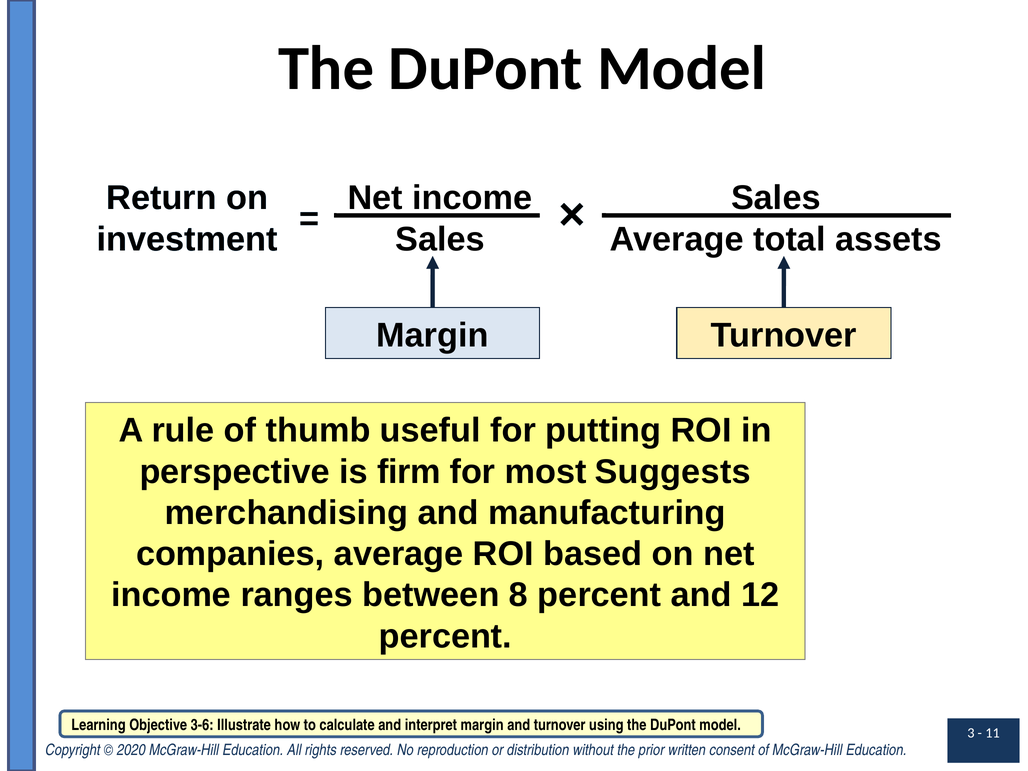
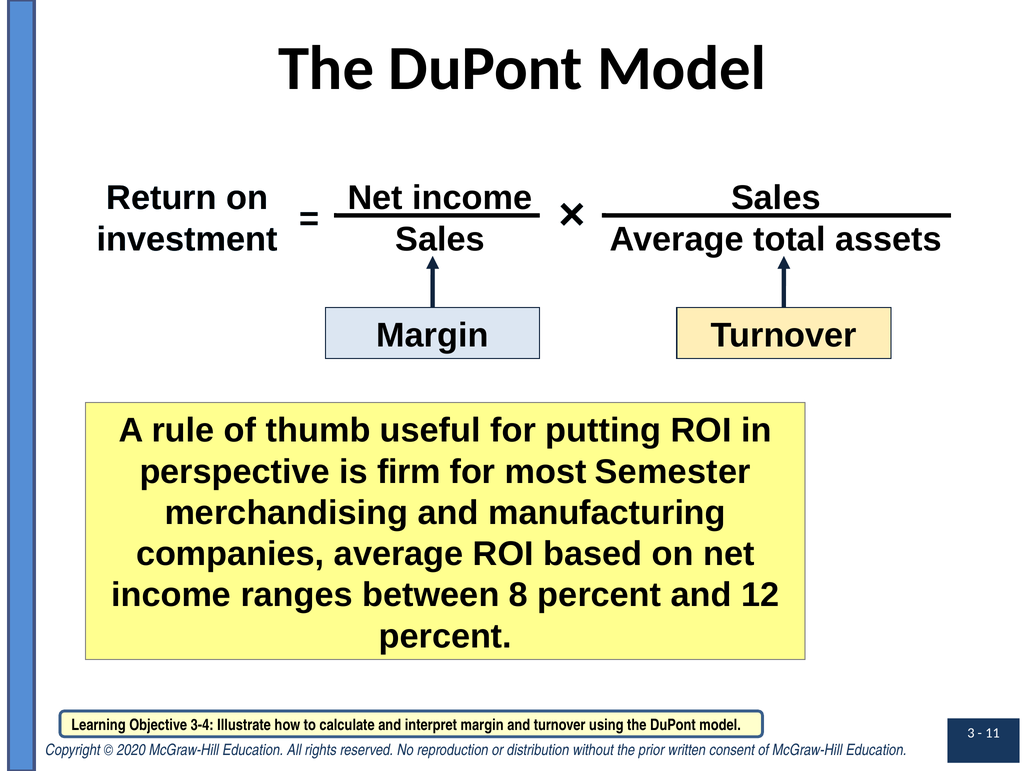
Suggests: Suggests -> Semester
3-6: 3-6 -> 3-4
